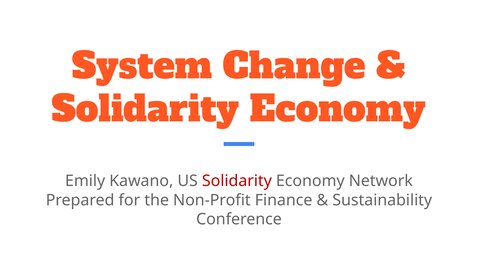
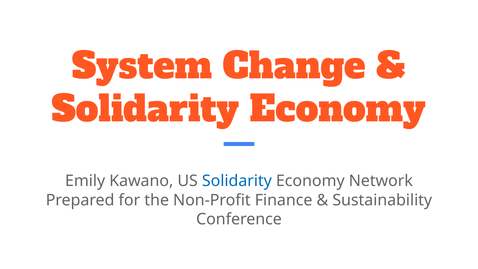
Solidarity at (237, 181) colour: red -> blue
